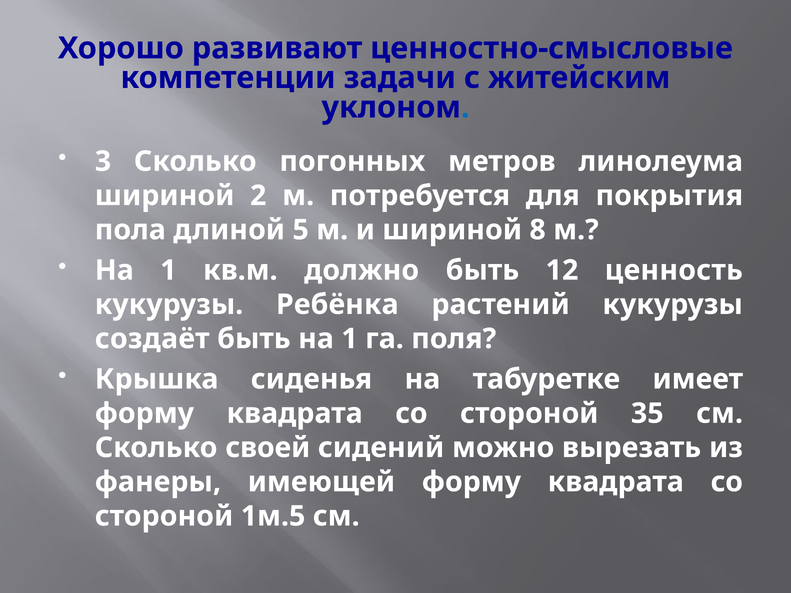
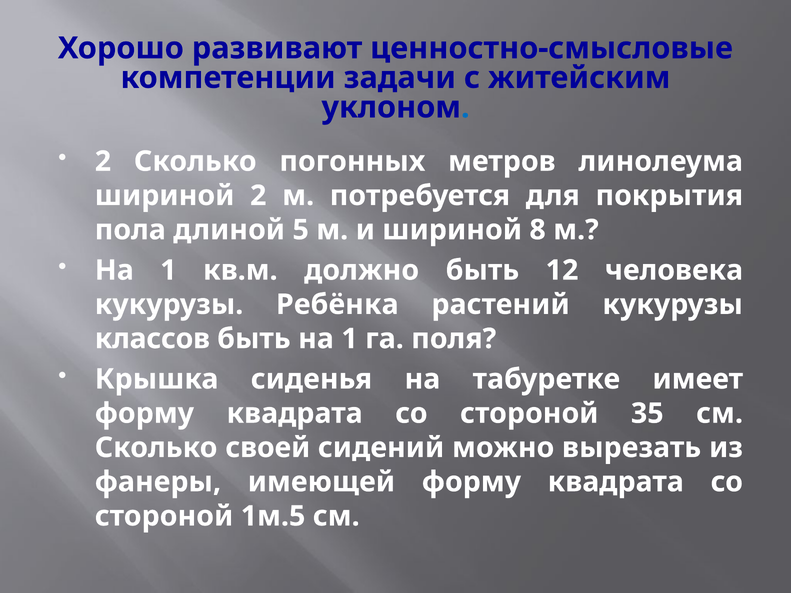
3 at (103, 161): 3 -> 2
ценность: ценность -> человека
создаёт: создаёт -> классов
